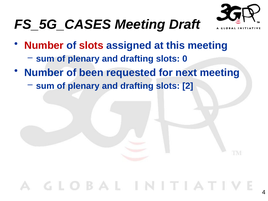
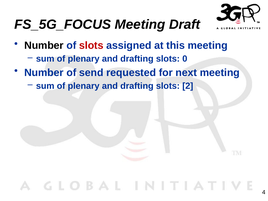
FS_5G_CASES: FS_5G_CASES -> FS_5G_FOCUS
Number at (44, 45) colour: red -> black
been: been -> send
